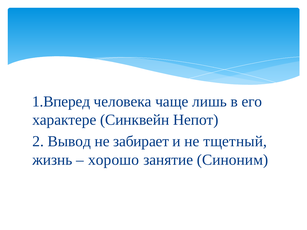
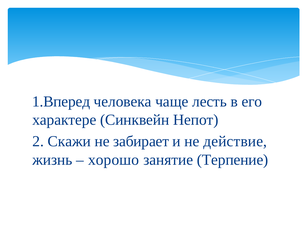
лишь: лишь -> лесть
Вывод: Вывод -> Скажи
тщетный: тщетный -> действие
Синоним: Синоним -> Терпение
